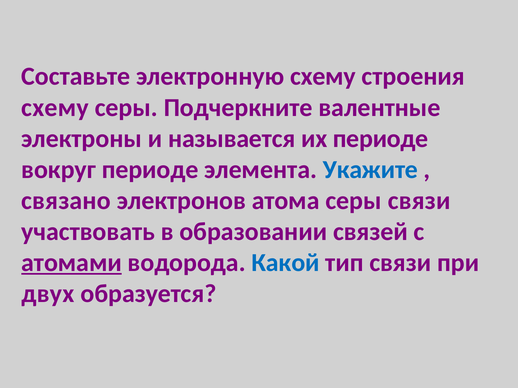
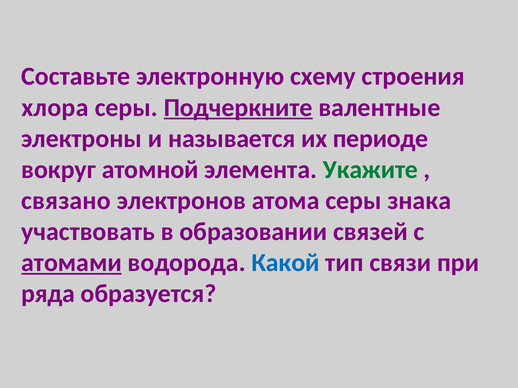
схему at (55, 108): схему -> хлора
Подчеркните underline: none -> present
вокруг периоде: периоде -> атомной
Укажите colour: blue -> green
серы связи: связи -> знака
двух: двух -> ряда
